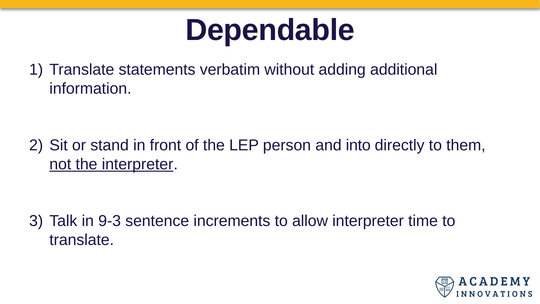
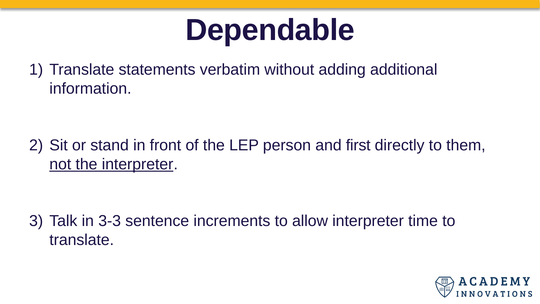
into: into -> first
9-3: 9-3 -> 3-3
